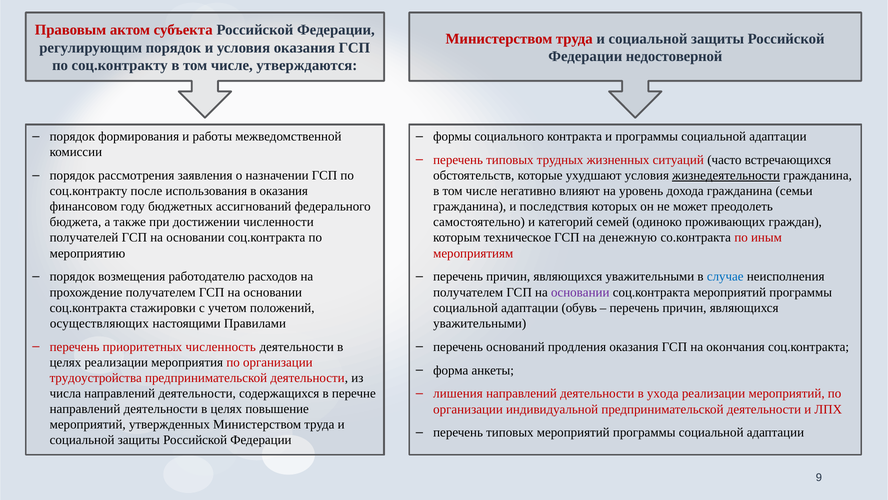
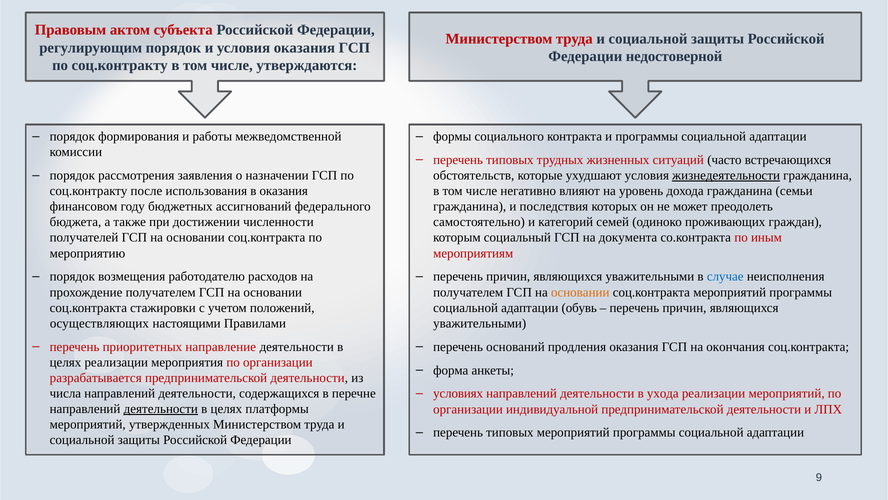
техническое: техническое -> социальный
денежную: денежную -> документа
основании at (580, 292) colour: purple -> orange
численность: численность -> направление
трудоустройства: трудоустройства -> разрабатывается
лишения: лишения -> условиях
деятельности at (161, 409) underline: none -> present
повышение: повышение -> платформы
